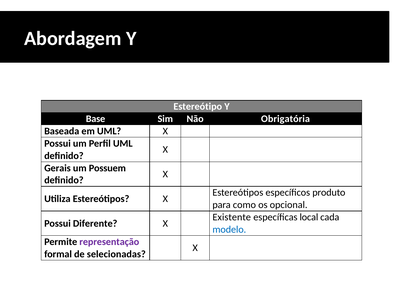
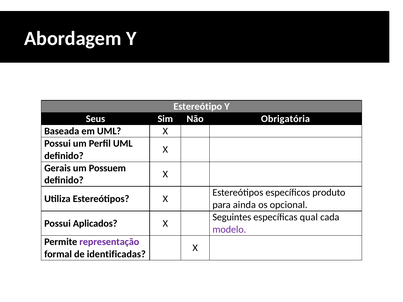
Base: Base -> Seus
como: como -> ainda
Existente: Existente -> Seguintes
local: local -> qual
Diferente: Diferente -> Aplicados
modelo colour: blue -> purple
selecionadas: selecionadas -> identificadas
